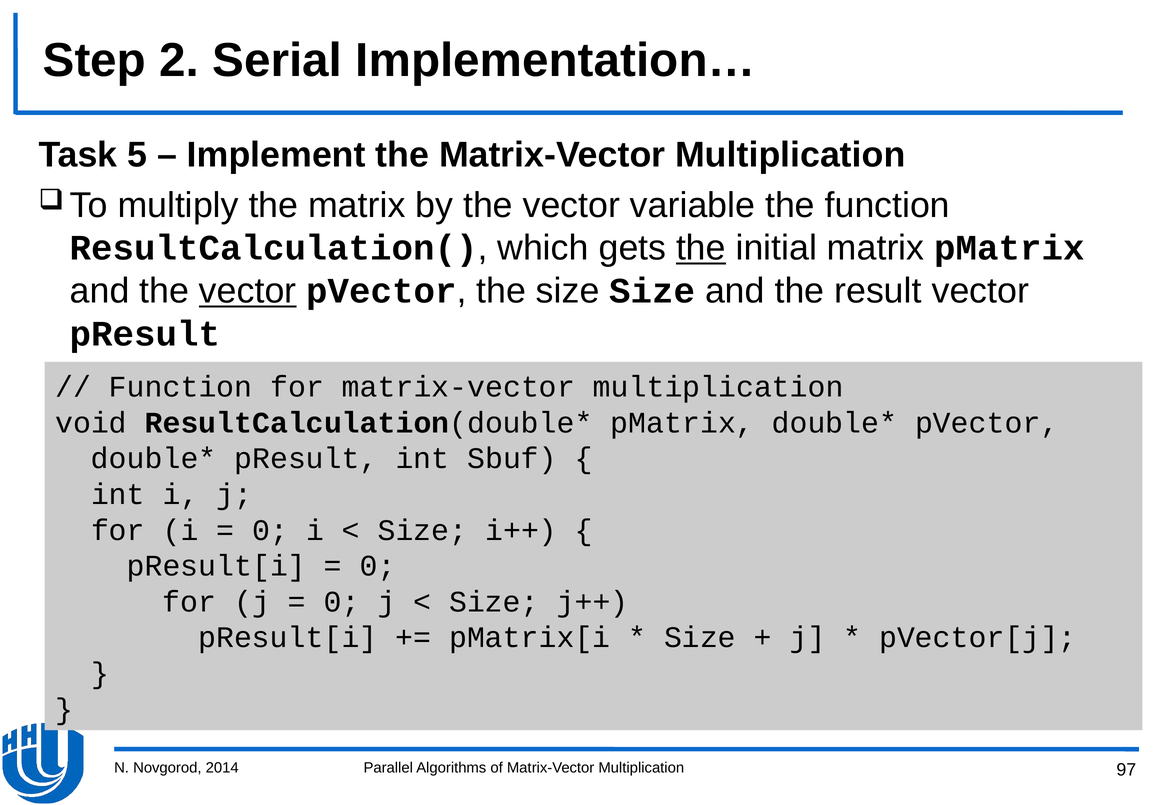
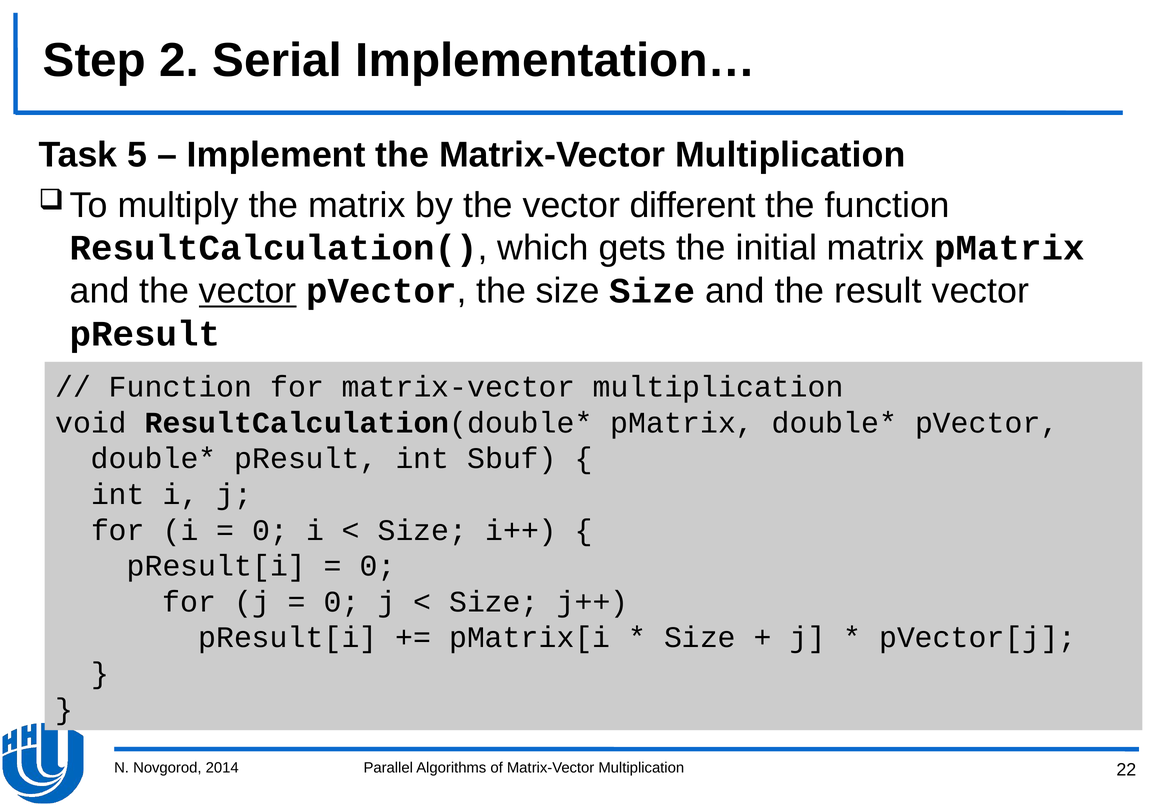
variable: variable -> different
the at (701, 248) underline: present -> none
97: 97 -> 22
